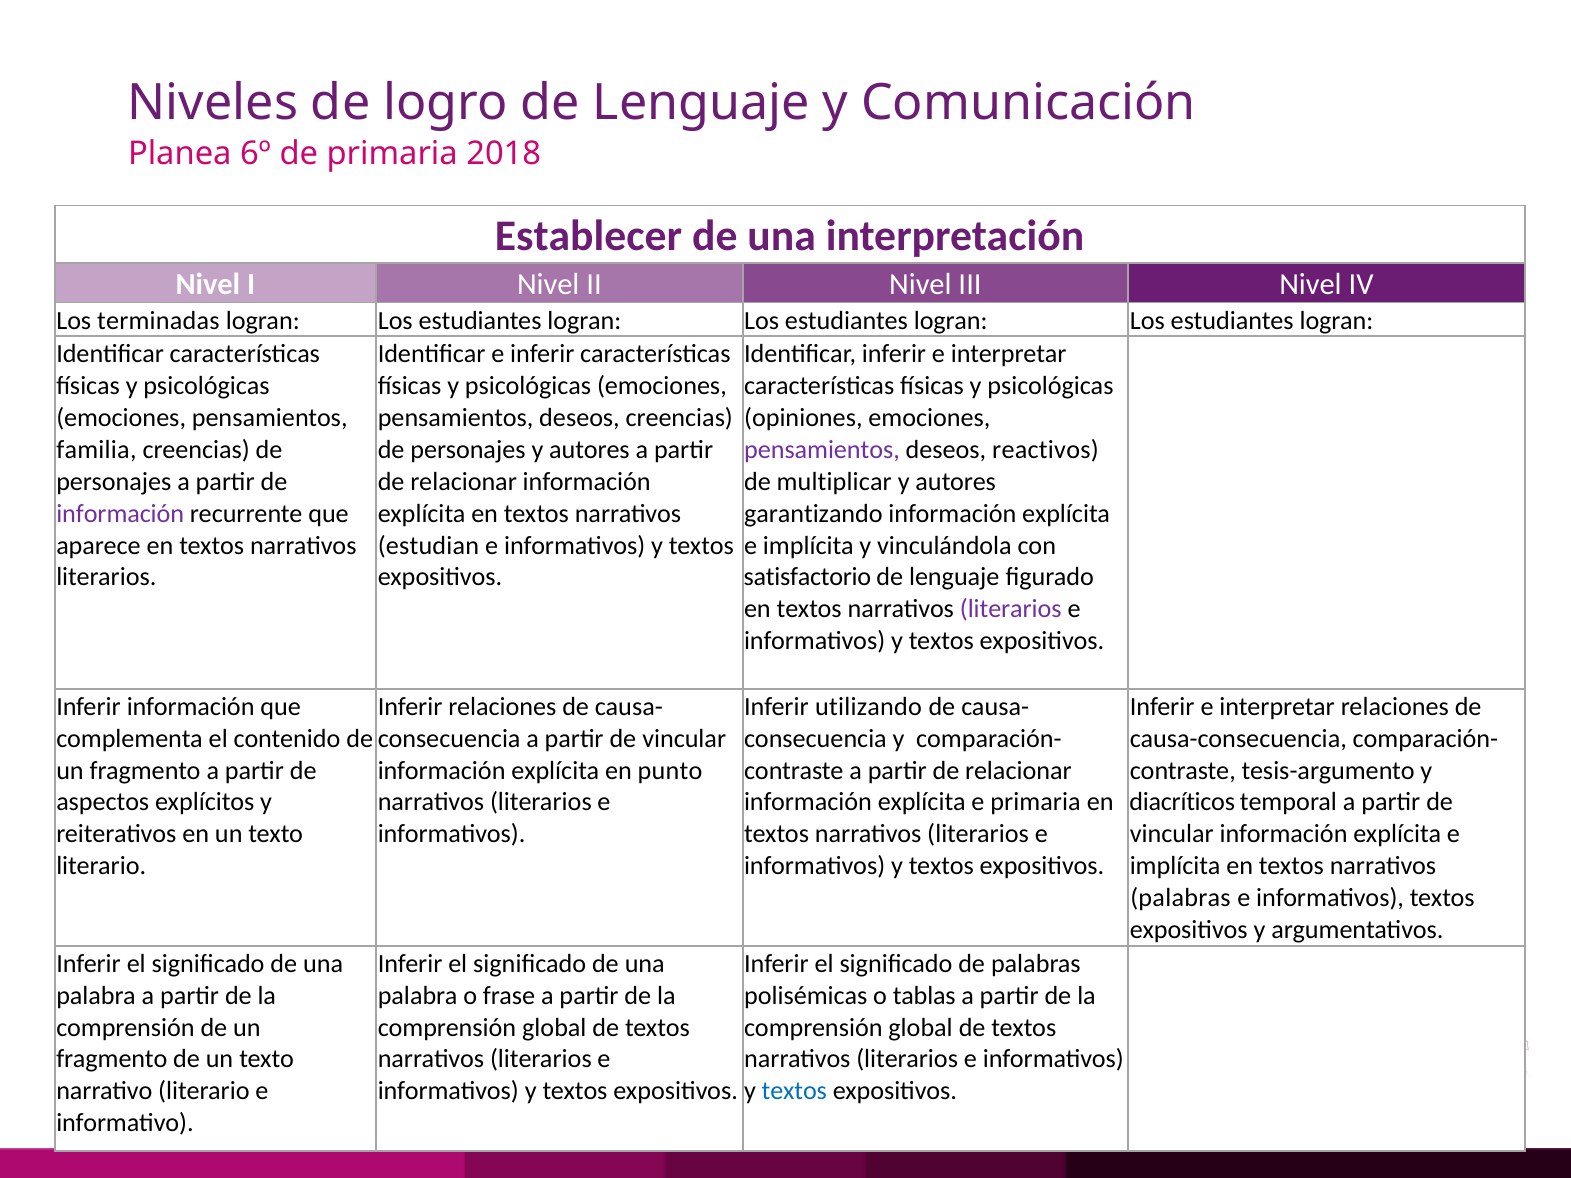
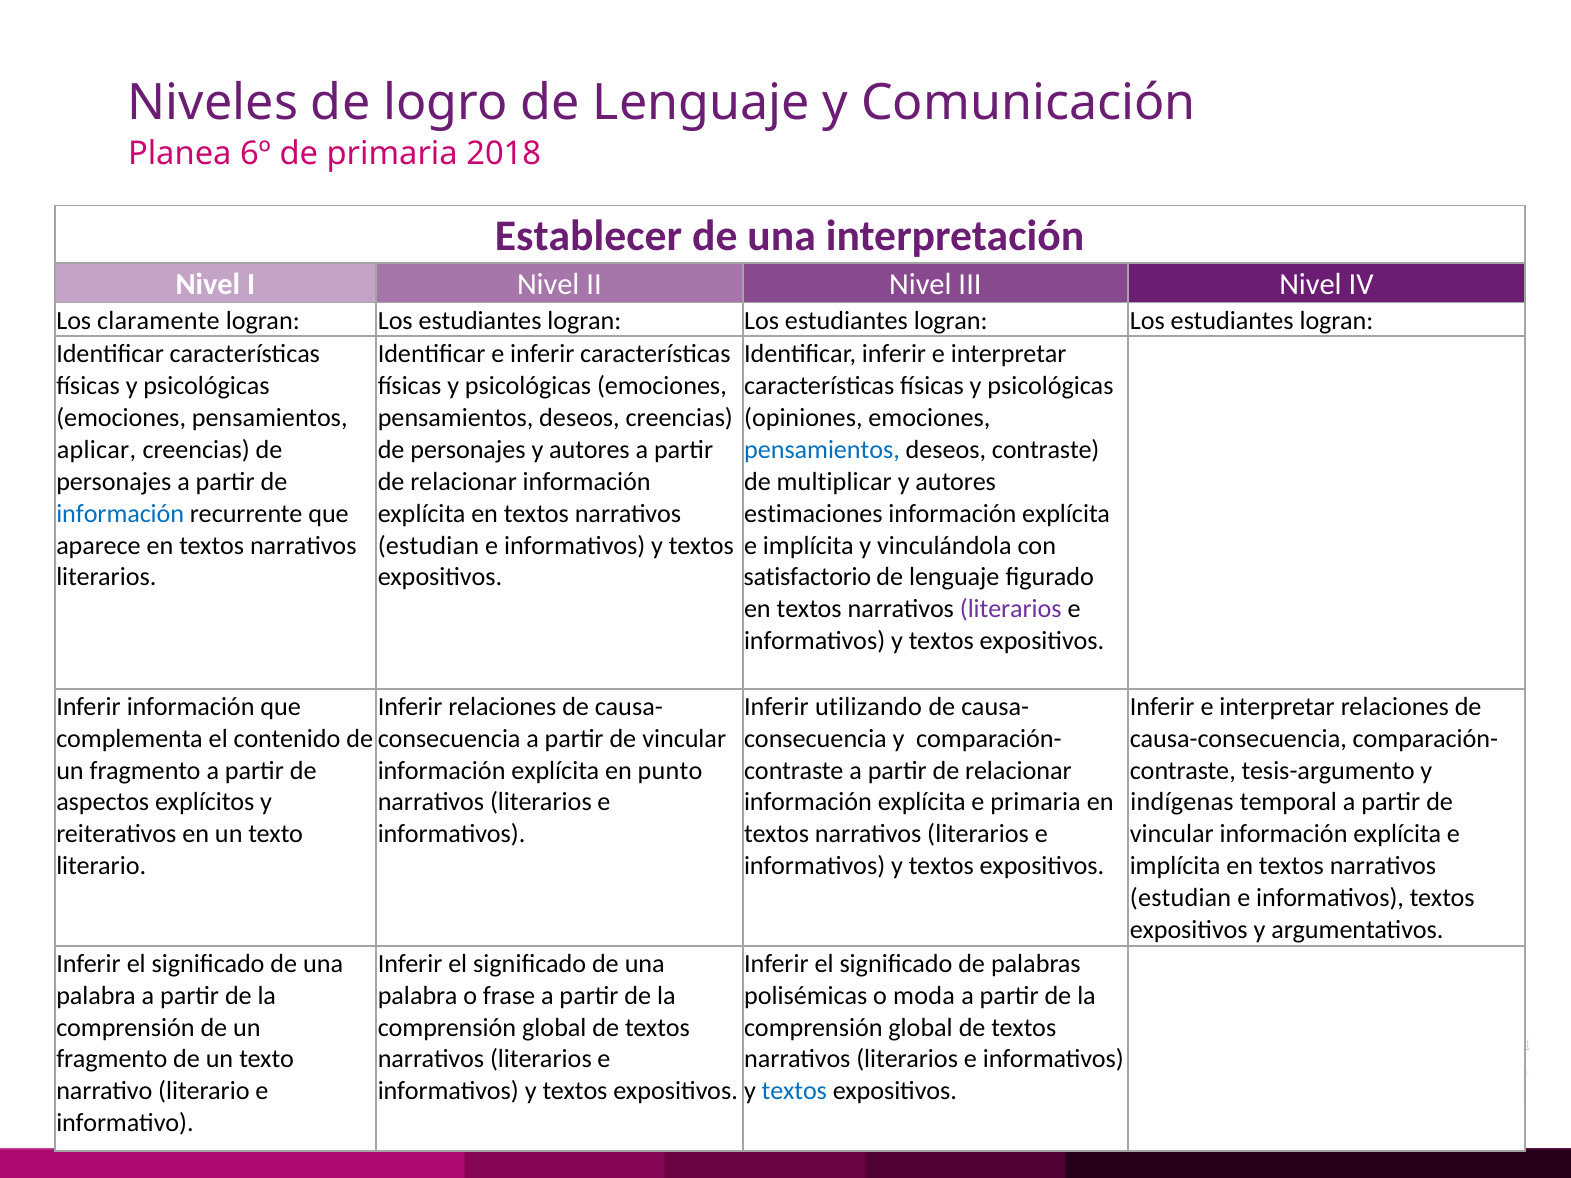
terminadas: terminadas -> claramente
familia: familia -> aplicar
pensamientos at (822, 450) colour: purple -> blue
deseos reactivos: reactivos -> contraste
información at (120, 514) colour: purple -> blue
garantizando: garantizando -> estimaciones
diacríticos: diacríticos -> indígenas
palabras at (1181, 898): palabras -> estudian
tablas: tablas -> moda
